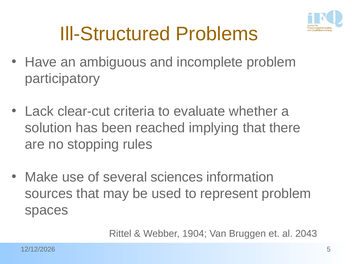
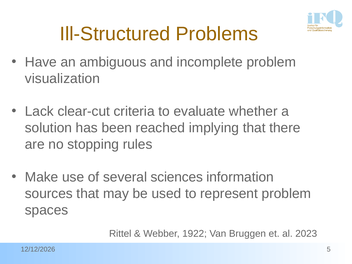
participatory: participatory -> visualization
1904: 1904 -> 1922
2043: 2043 -> 2023
